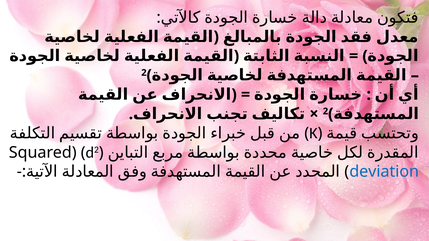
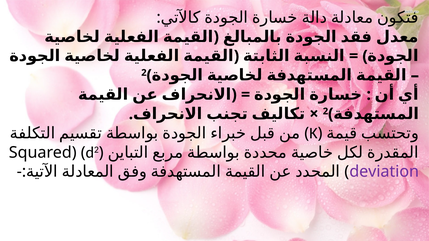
deviation colour: blue -> purple
